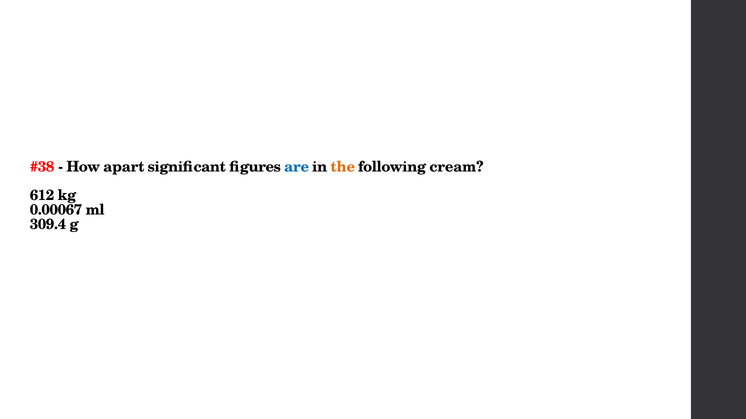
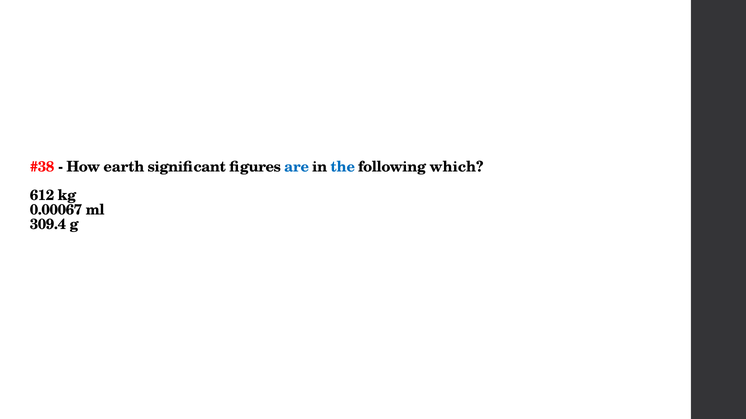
apart: apart -> earth
the colour: orange -> blue
cream: cream -> which
